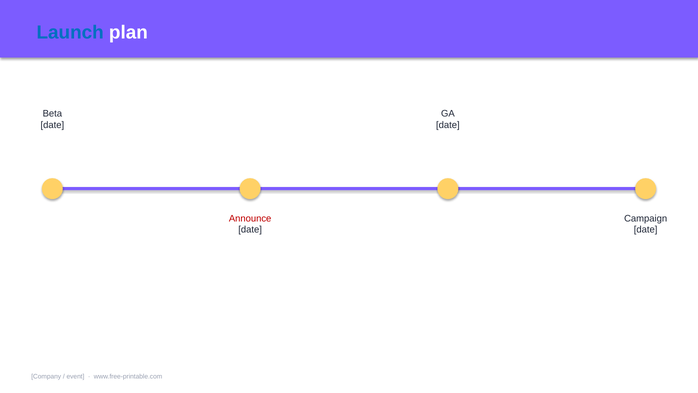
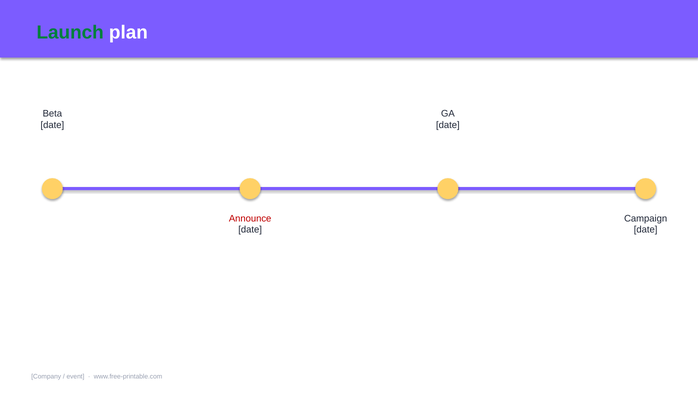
Launch colour: blue -> green
